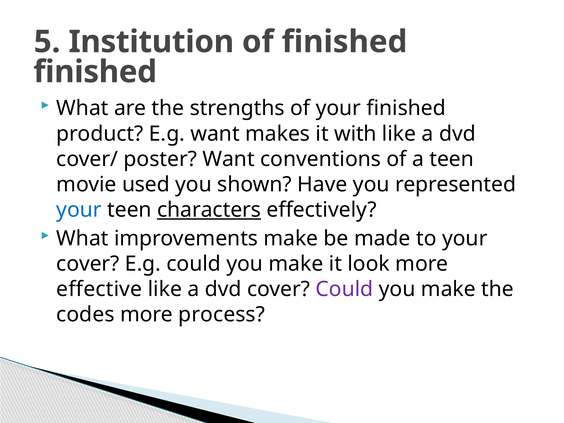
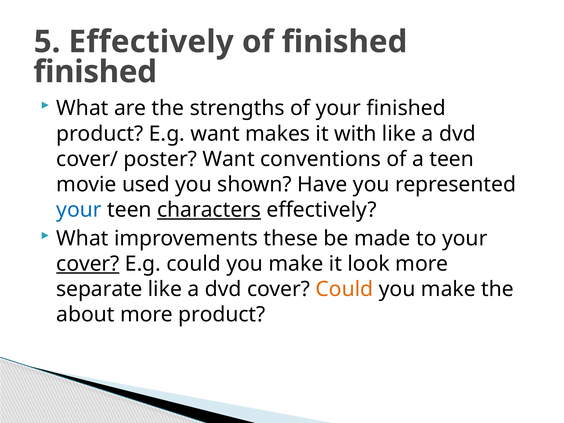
5 Institution: Institution -> Effectively
improvements make: make -> these
cover at (88, 264) underline: none -> present
effective: effective -> separate
Could at (344, 289) colour: purple -> orange
codes: codes -> about
more process: process -> product
